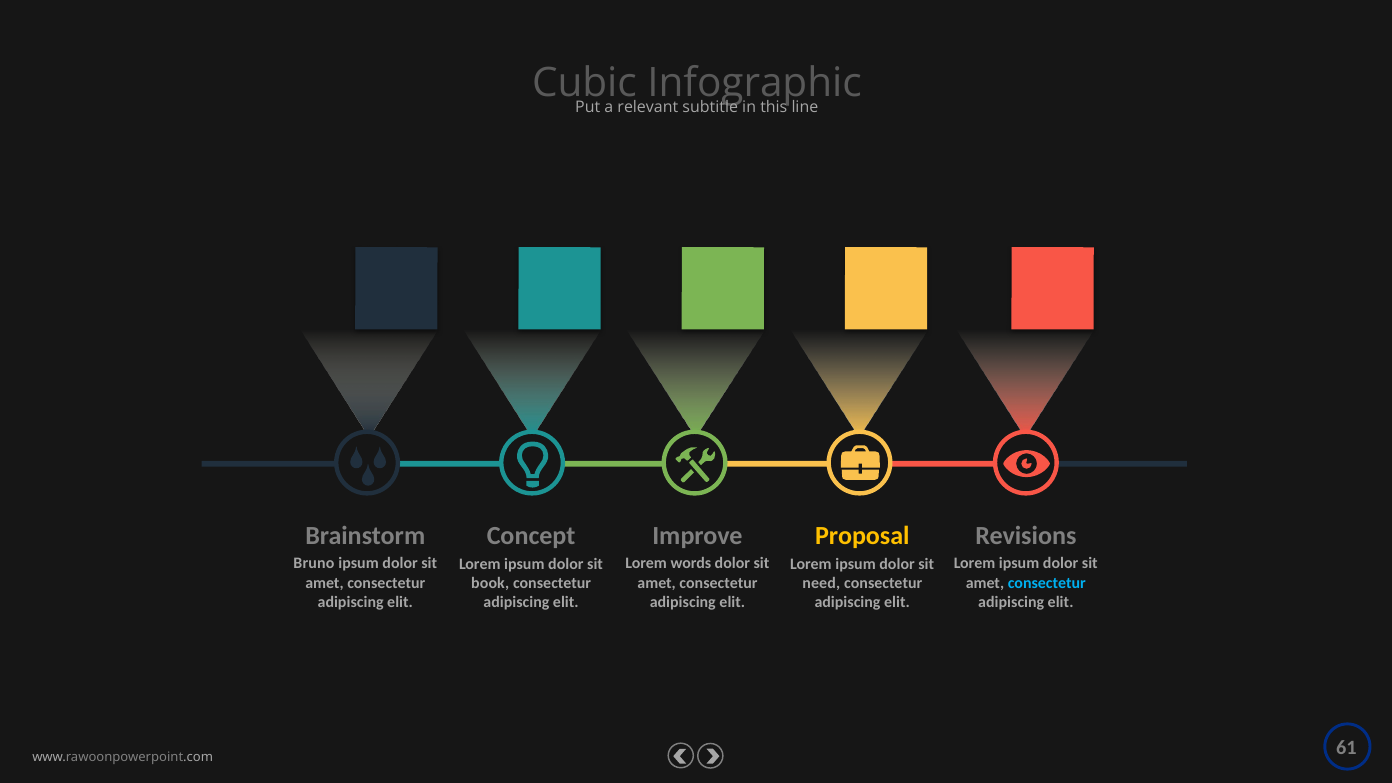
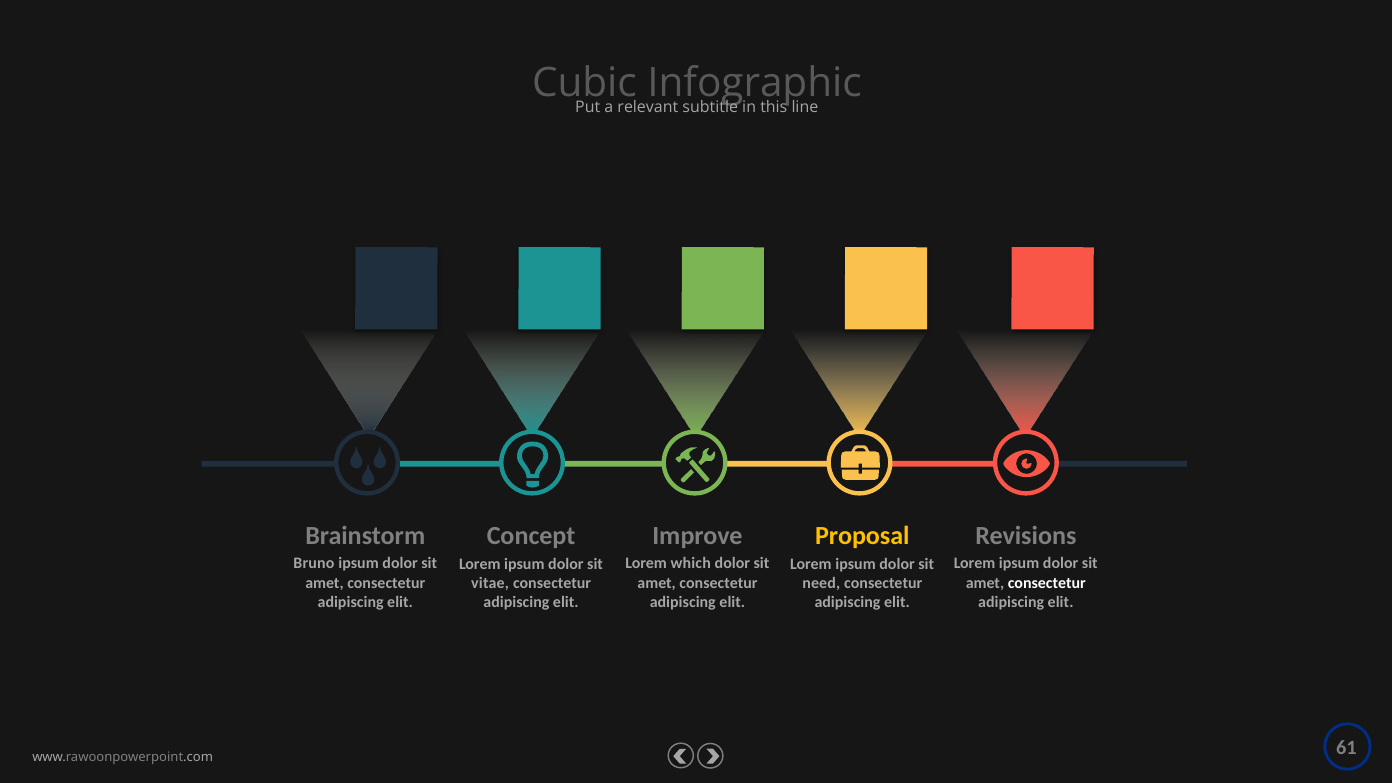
words: words -> which
book: book -> vitae
consectetur at (1047, 583) colour: light blue -> white
